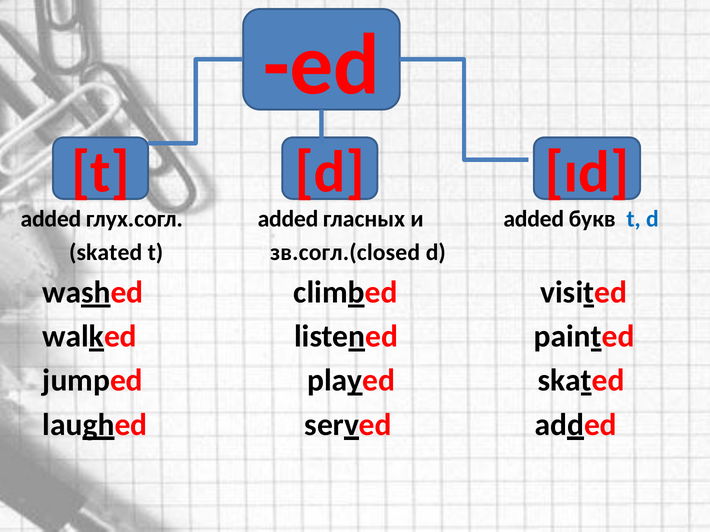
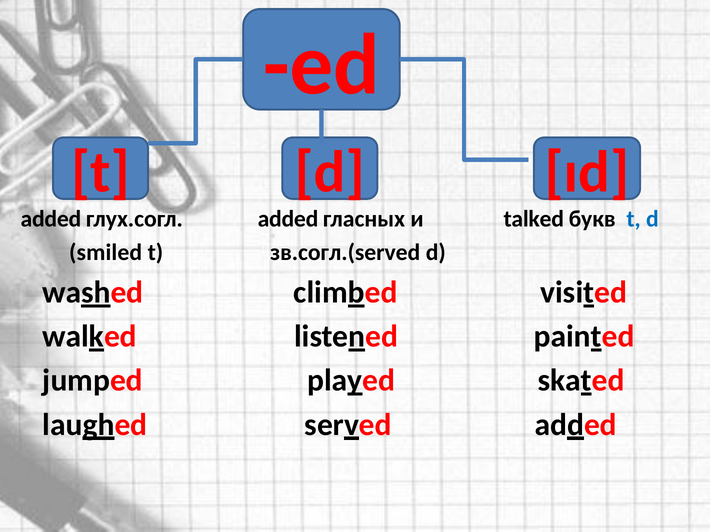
и added: added -> talked
skated at (106, 253): skated -> smiled
зв.согл.(closed: зв.согл.(closed -> зв.согл.(served
